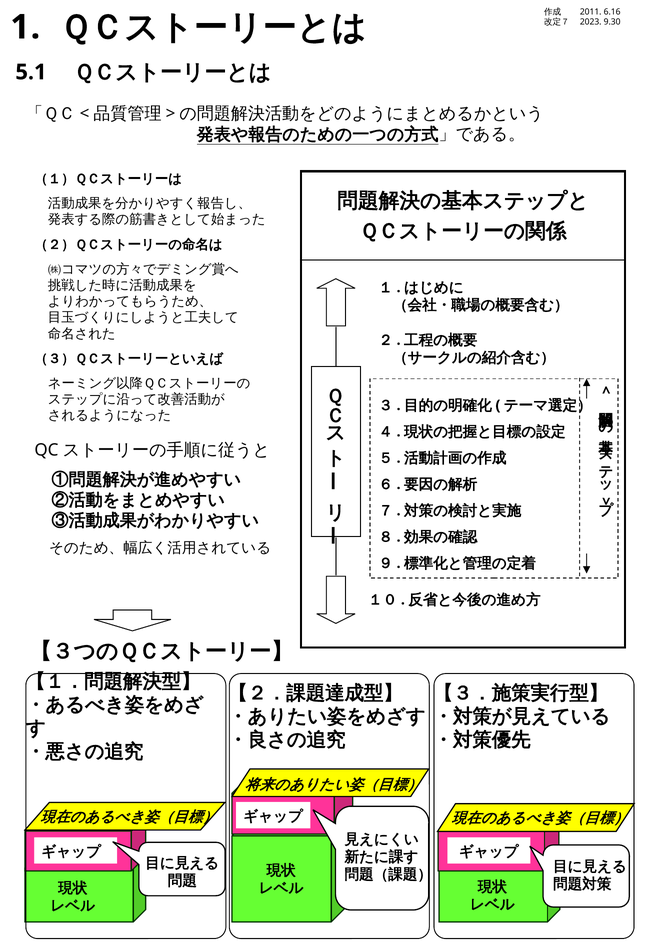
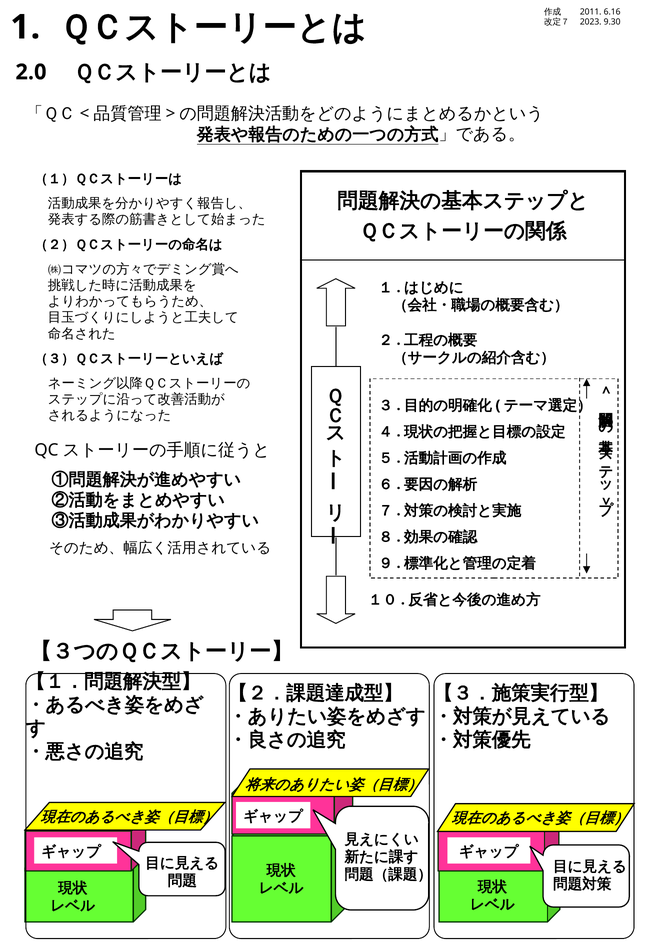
5.1: 5.1 -> 2.0
